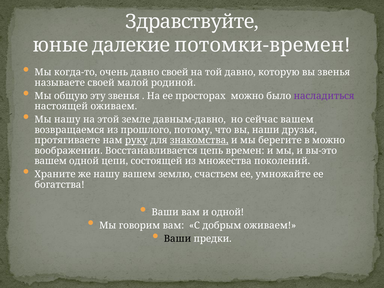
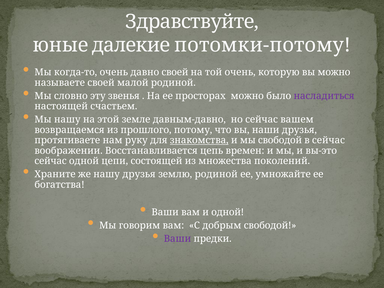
потомки-времен: потомки-времен -> потомки-потому
той давно: давно -> очень
вы звенья: звенья -> можно
общую: общую -> словно
настоящей оживаем: оживаем -> счастьем
руку underline: present -> none
мы берегите: берегите -> свободой
в можно: можно -> сейчас
вашем at (51, 161): вашем -> сейчас
нашу вашем: вашем -> друзья
землю счастьем: счастьем -> родиной
добрым оживаем: оживаем -> свободой
Ваши at (177, 239) colour: black -> purple
